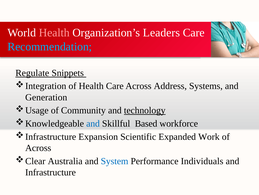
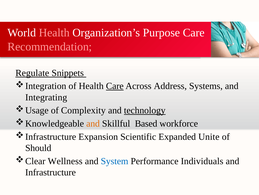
Leaders: Leaders -> Purpose
Recommendation colour: light blue -> pink
Care at (115, 86) underline: none -> present
Generation: Generation -> Integrating
Community: Community -> Complexity
and at (93, 123) colour: blue -> orange
Work: Work -> Unite
Across at (38, 147): Across -> Should
Australia: Australia -> Wellness
